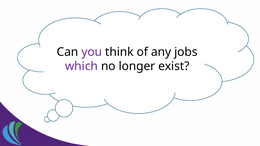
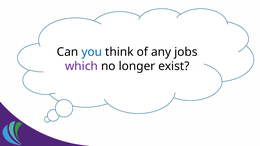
you colour: purple -> blue
